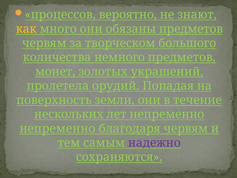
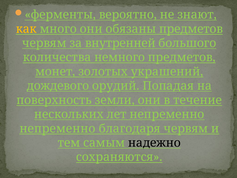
процессов: процессов -> ферменты
творческом: творческом -> внутренней
пролетела: пролетела -> дождевого
надежно colour: purple -> black
